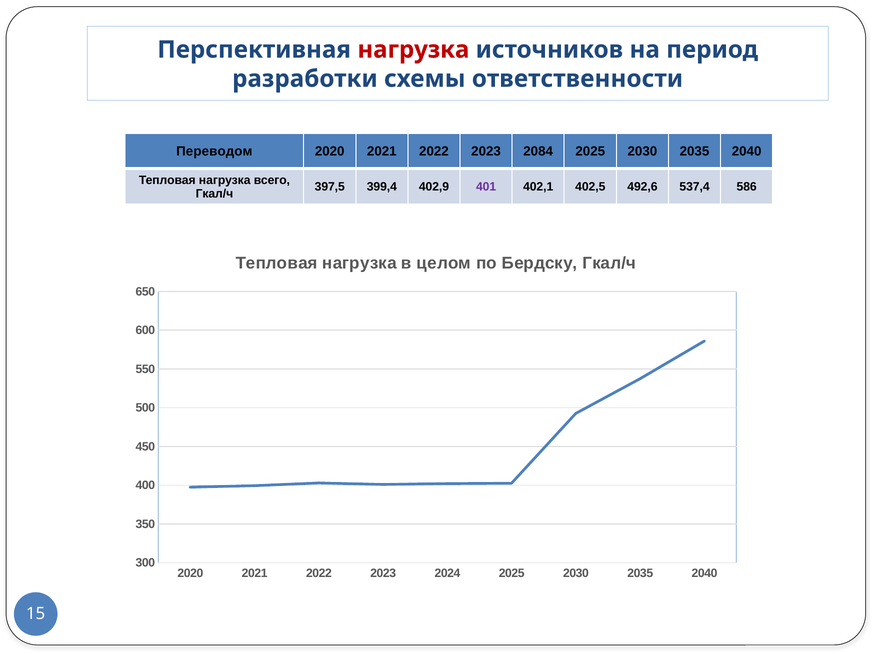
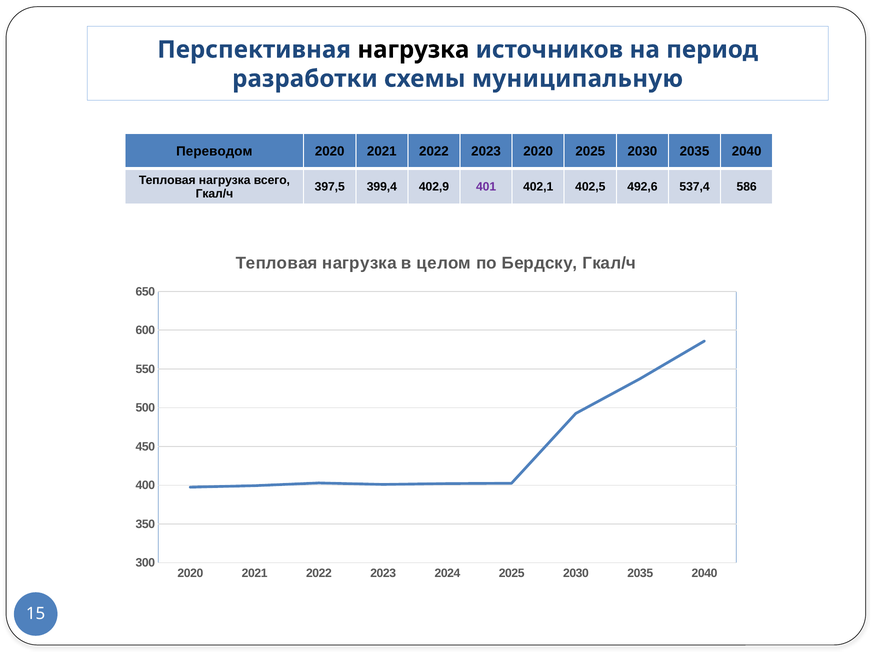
нагрузка at (413, 50) colour: red -> black
ответственности: ответственности -> муниципальную
2023 2084: 2084 -> 2020
